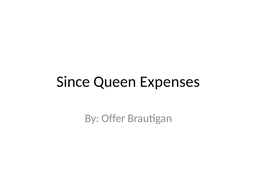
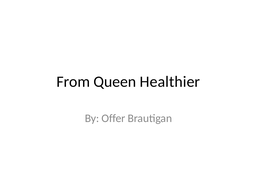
Since: Since -> From
Expenses: Expenses -> Healthier
